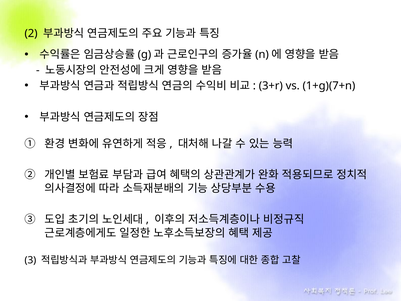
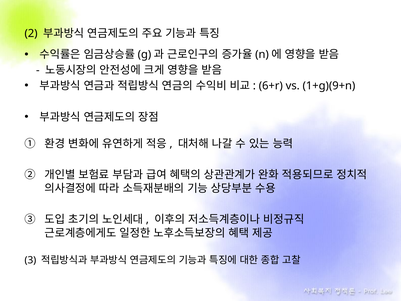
3+r: 3+r -> 6+r
1+g)(7+n: 1+g)(7+n -> 1+g)(9+n
